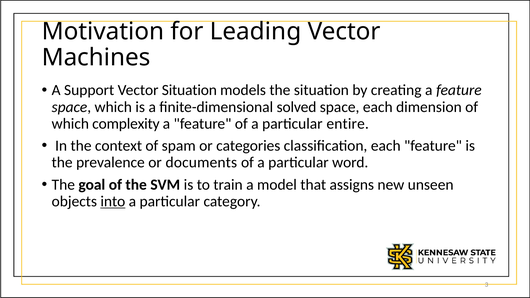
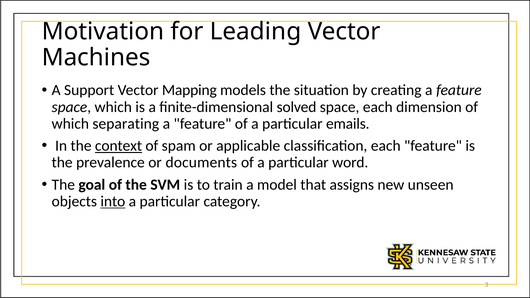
Vector Situation: Situation -> Mapping
complexity: complexity -> separating
entire: entire -> emails
context underline: none -> present
categories: categories -> applicable
